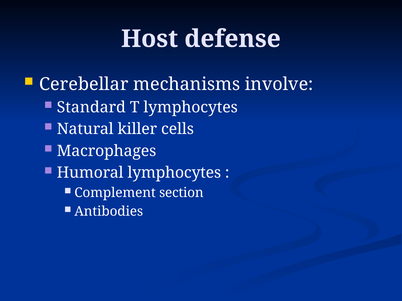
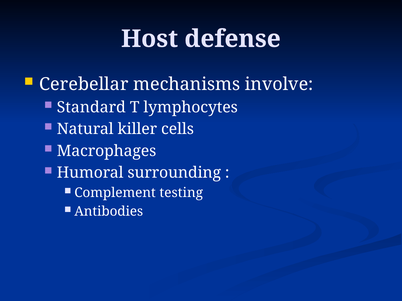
Humoral lymphocytes: lymphocytes -> surrounding
section: section -> testing
